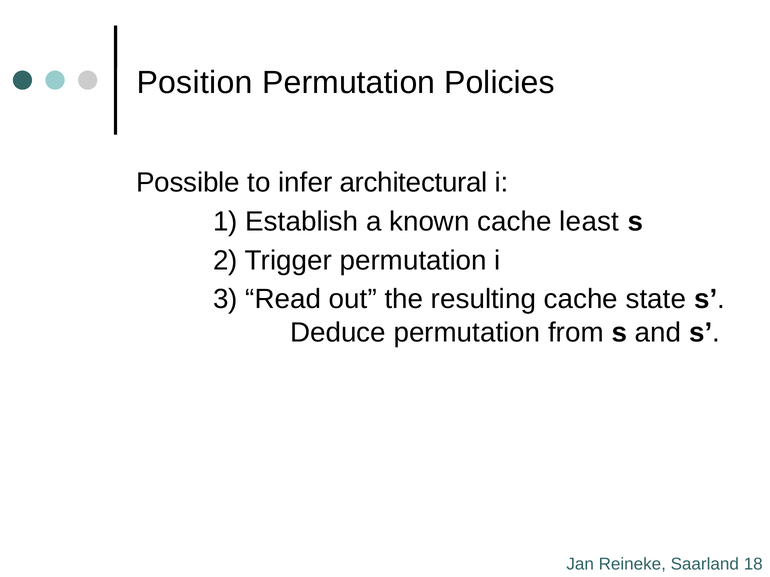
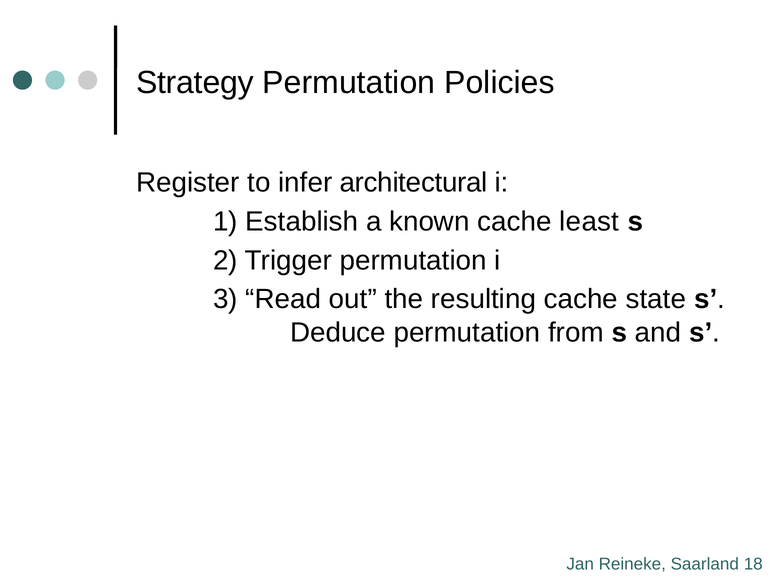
Position: Position -> Strategy
Possible: Possible -> Register
